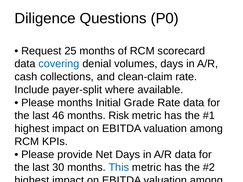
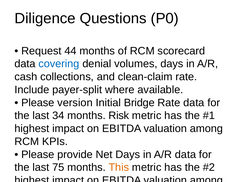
25: 25 -> 44
Please months: months -> version
Grade: Grade -> Bridge
46: 46 -> 34
30: 30 -> 75
This at (119, 168) colour: blue -> orange
